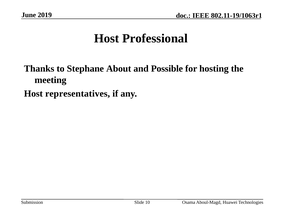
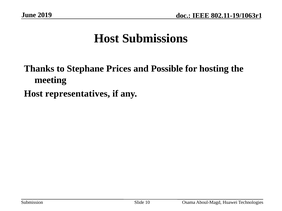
Professional: Professional -> Submissions
About: About -> Prices
